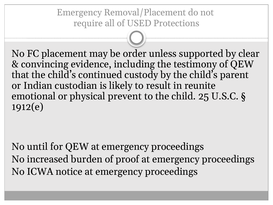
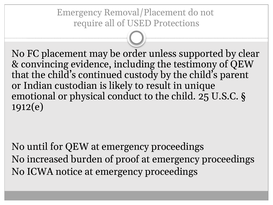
reunite: reunite -> unique
prevent: prevent -> conduct
